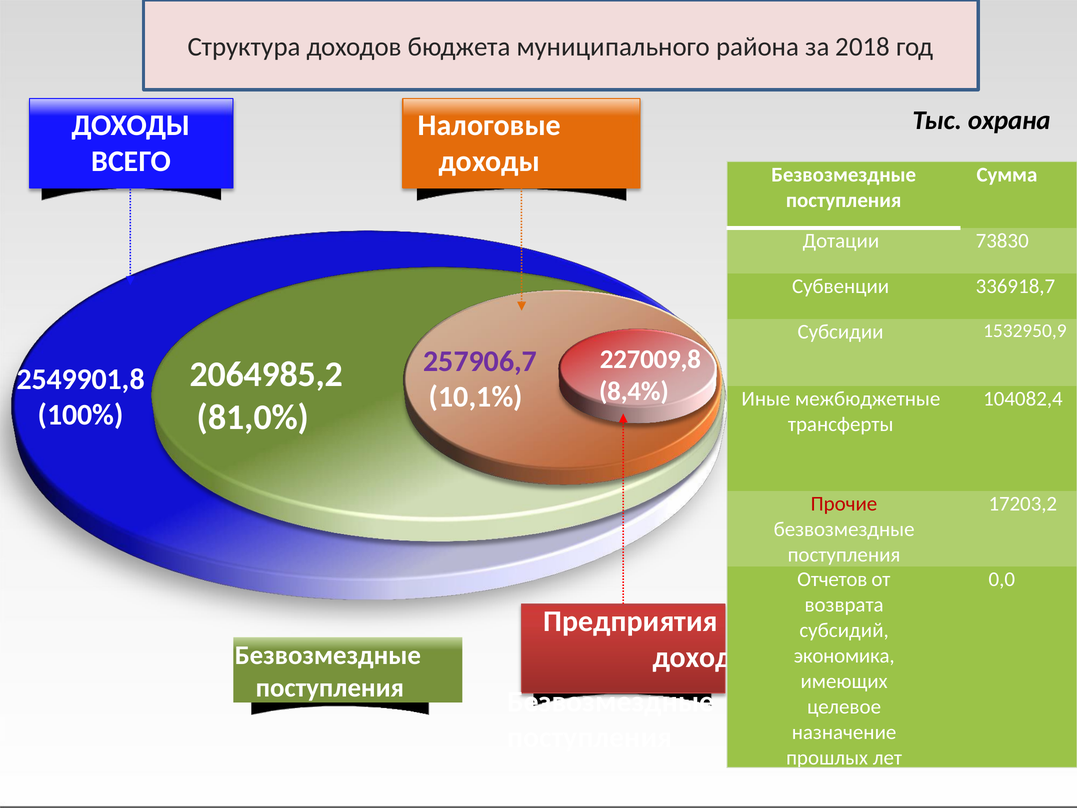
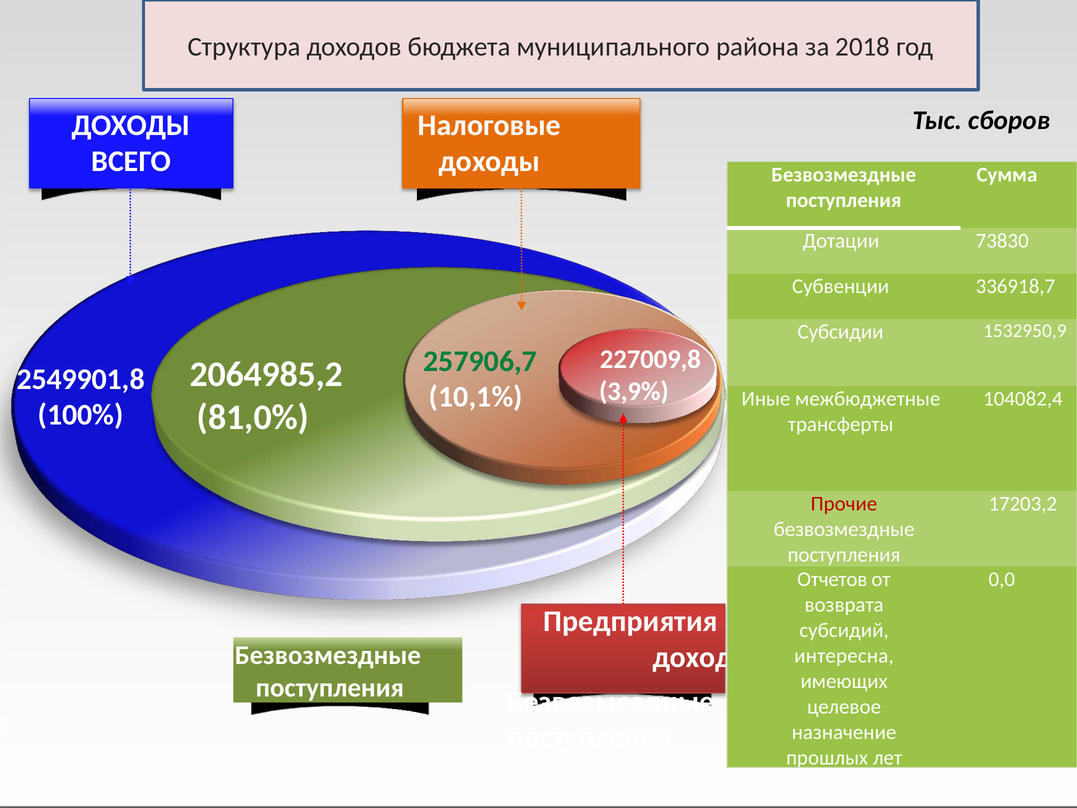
охрана: охрана -> сборов
257906,7 colour: purple -> green
8,4%: 8,4% -> 3,9%
экономика: экономика -> интересна
